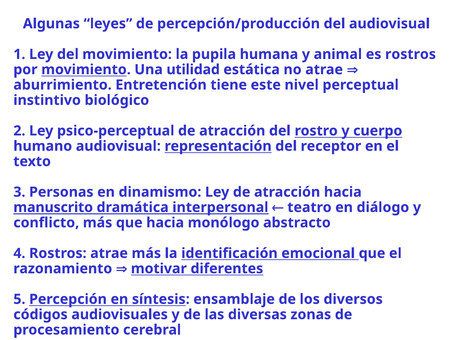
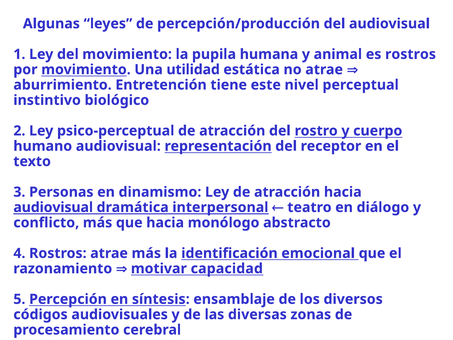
manuscrito at (53, 207): manuscrito -> audiovisual
diferentes: diferentes -> capacidad
